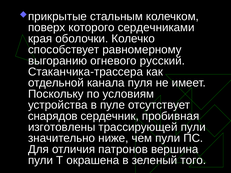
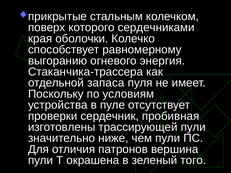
русский: русский -> энергия
канала: канала -> запаса
снарядов: снарядов -> проверки
